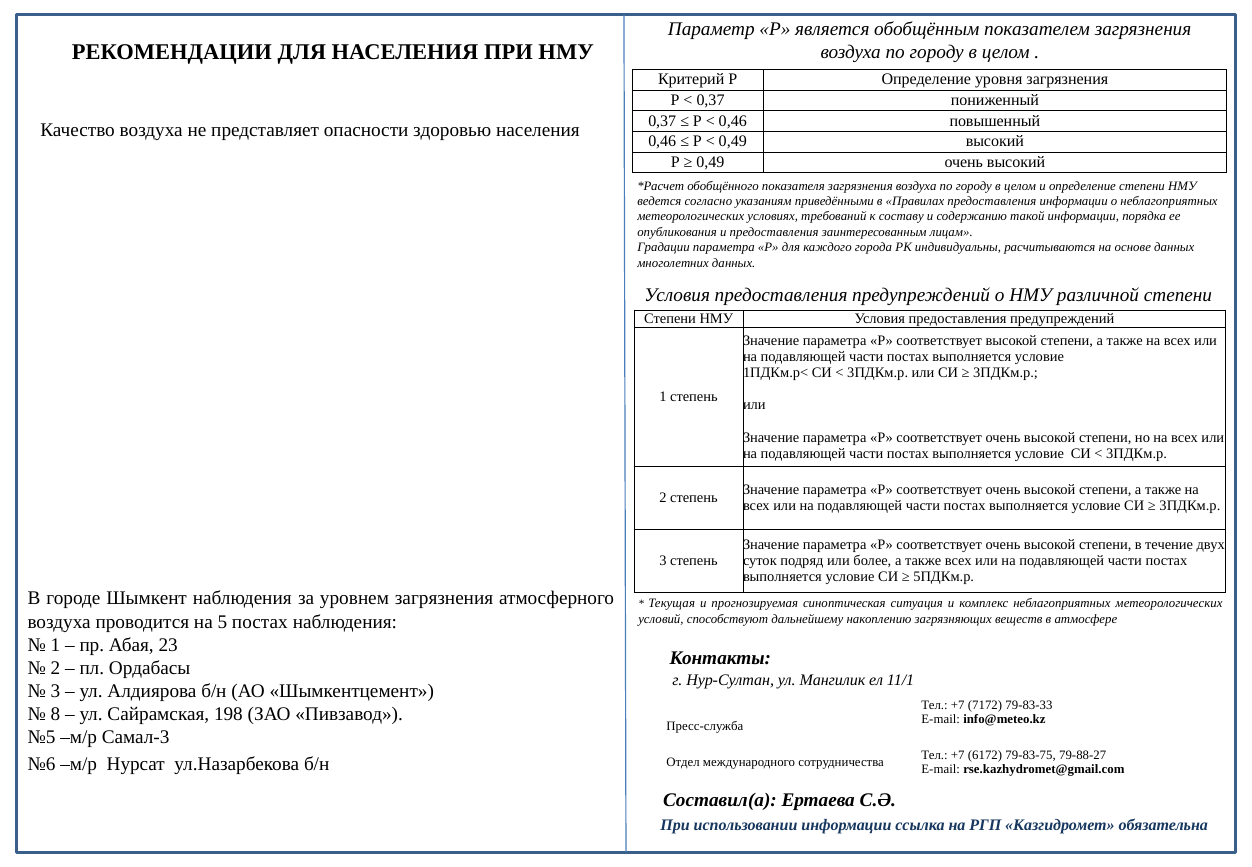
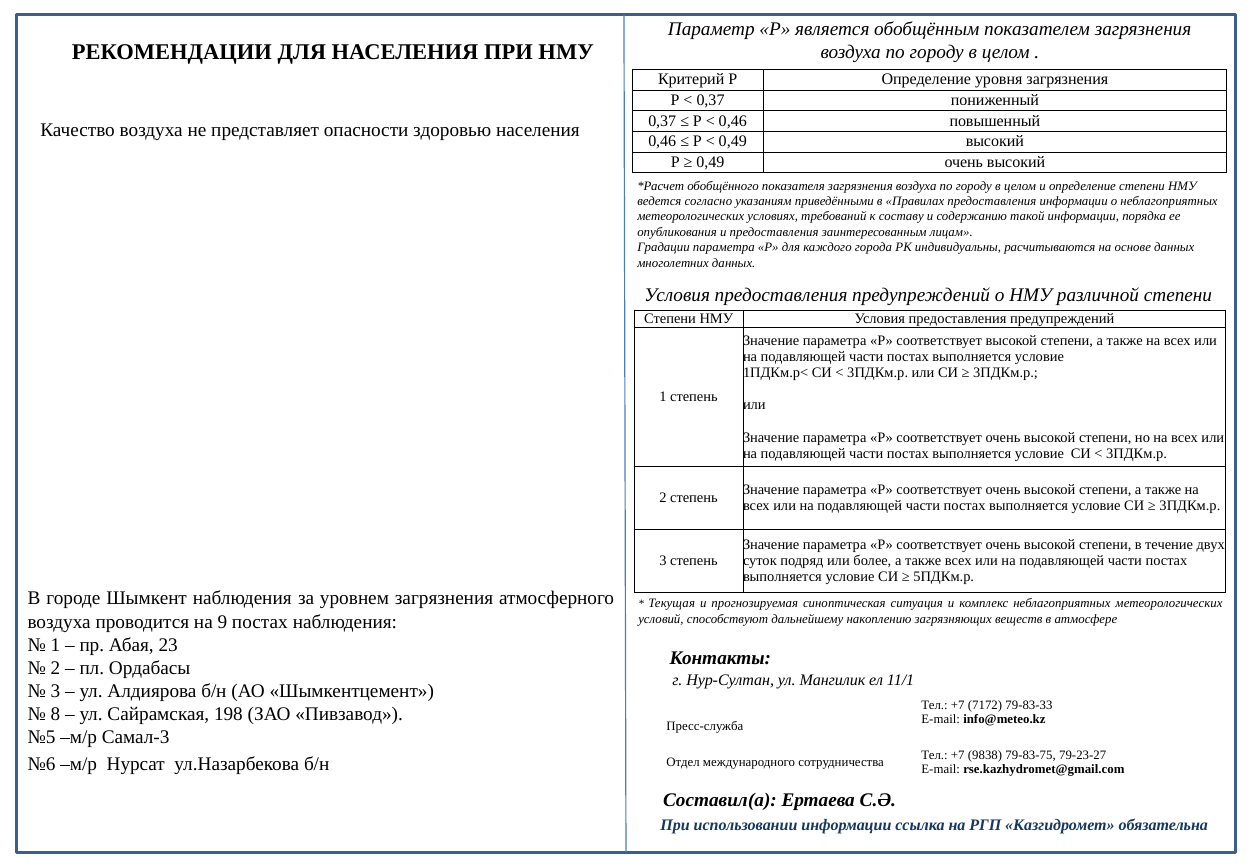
5: 5 -> 9
6172: 6172 -> 9838
79-88-27: 79-88-27 -> 79-23-27
